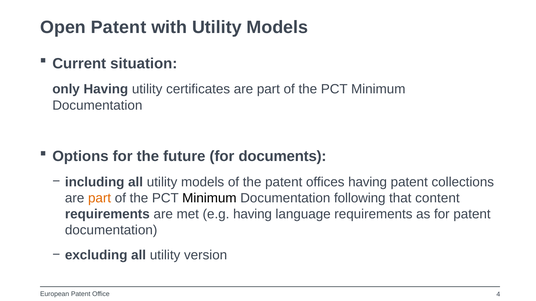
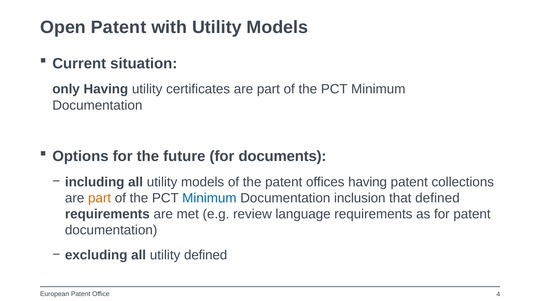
Minimum at (209, 198) colour: black -> blue
following: following -> inclusion
that content: content -> defined
e.g having: having -> review
utility version: version -> defined
